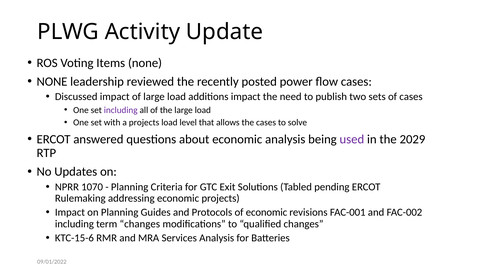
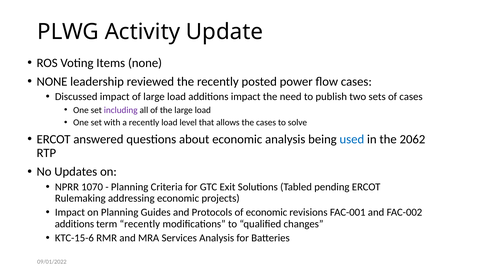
a projects: projects -> recently
used colour: purple -> blue
2029: 2029 -> 2062
including at (74, 224): including -> additions
term changes: changes -> recently
